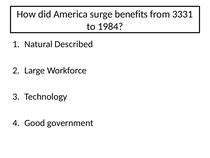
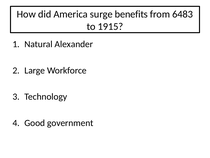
3331: 3331 -> 6483
1984: 1984 -> 1915
Described: Described -> Alexander
